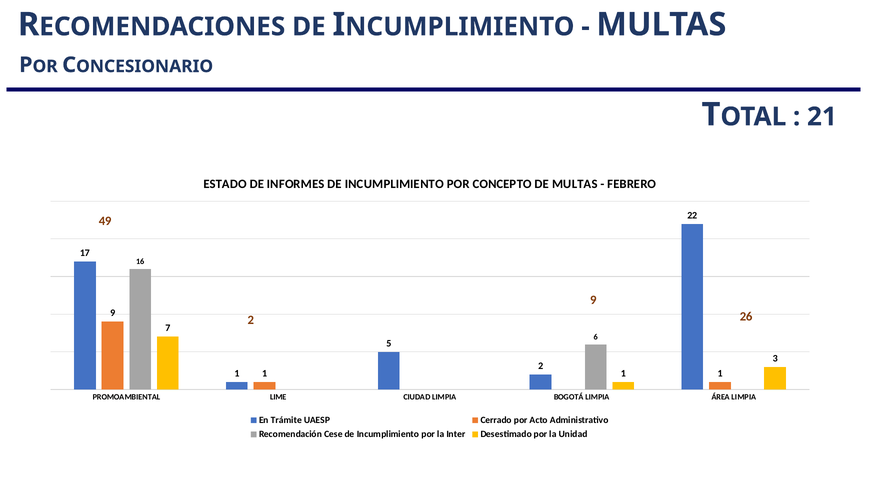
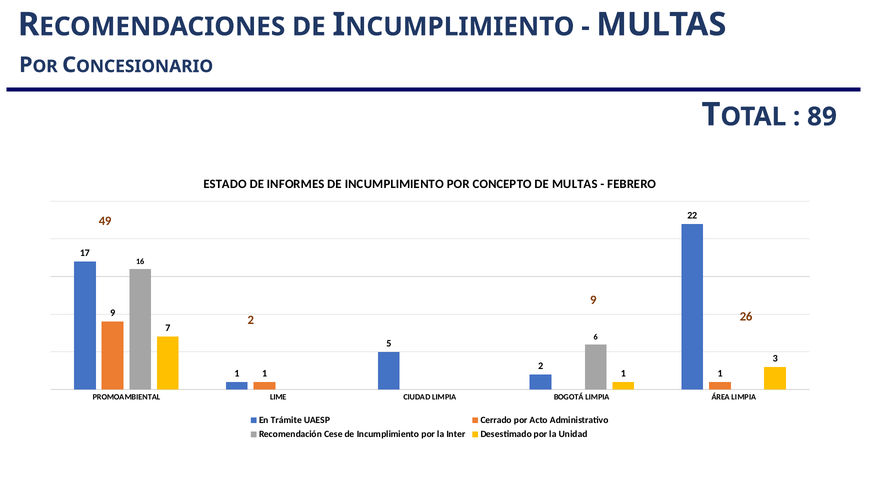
21: 21 -> 89
